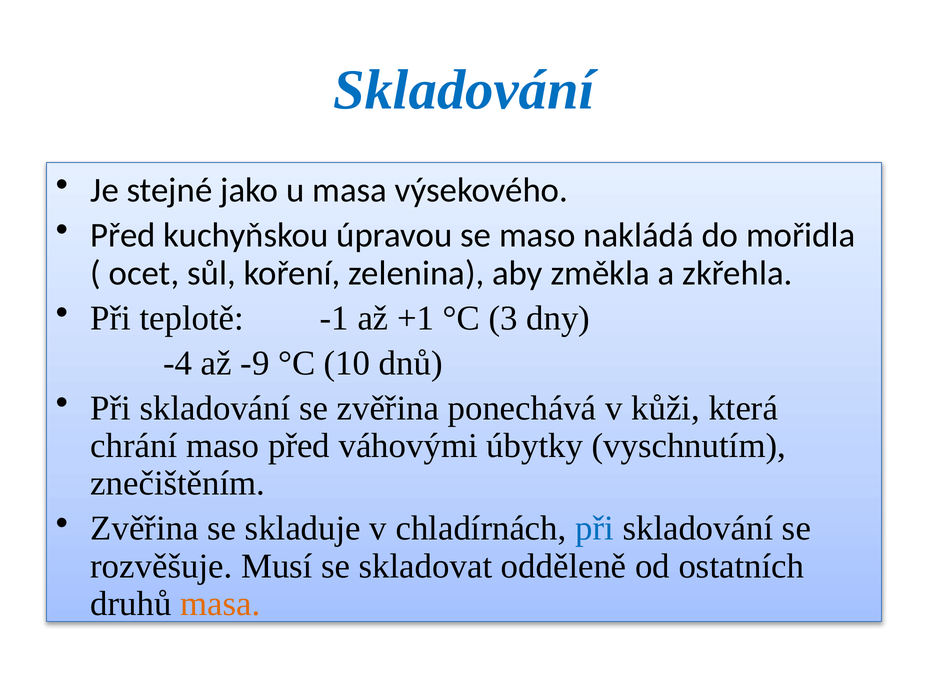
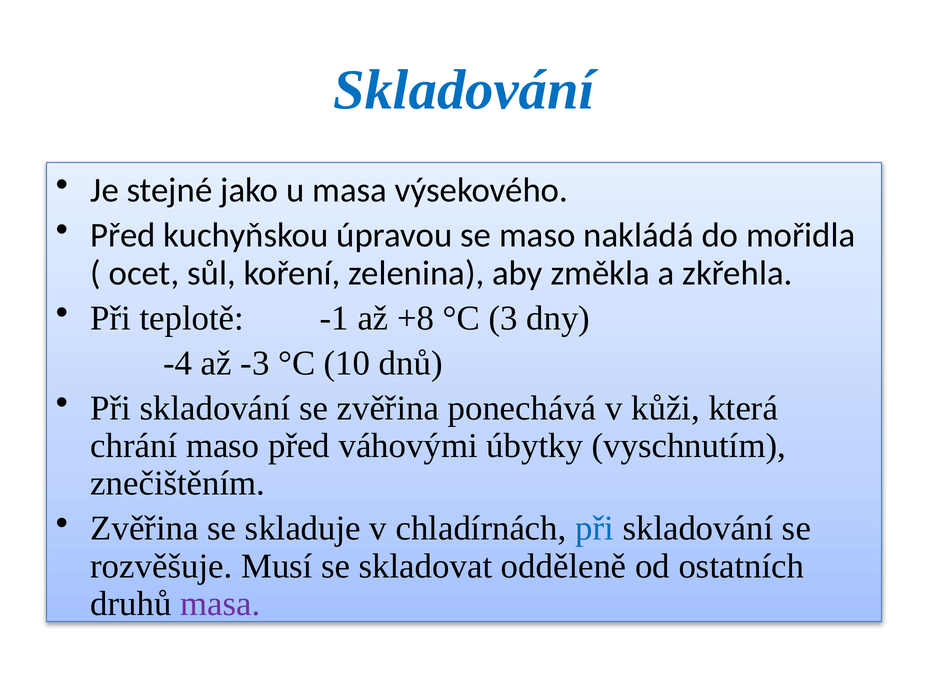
+1: +1 -> +8
-9: -9 -> -3
masa at (220, 604) colour: orange -> purple
